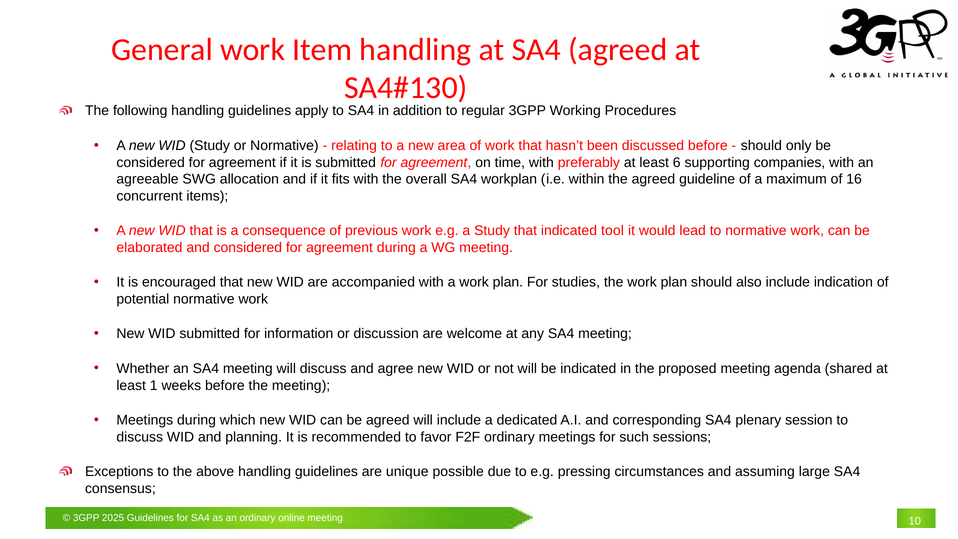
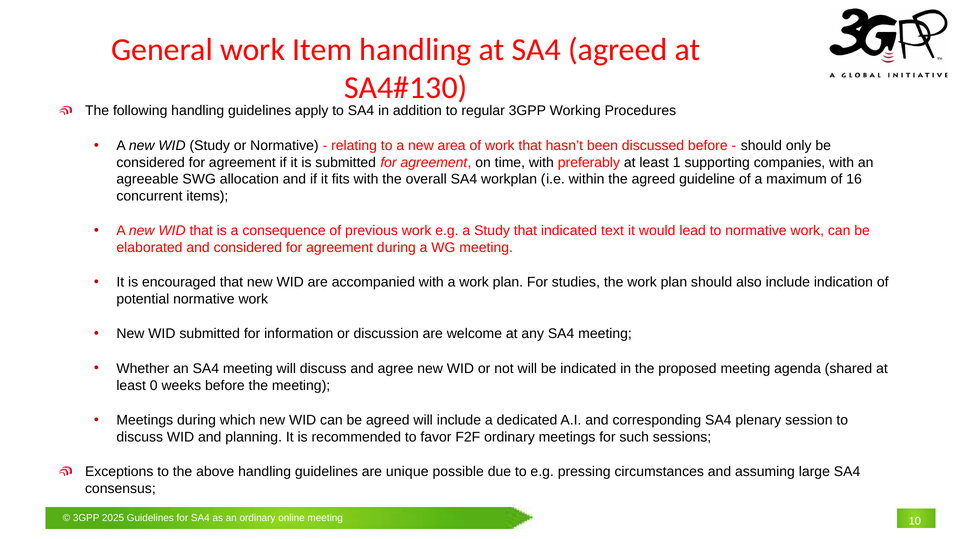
6: 6 -> 1
tool: tool -> text
1: 1 -> 0
